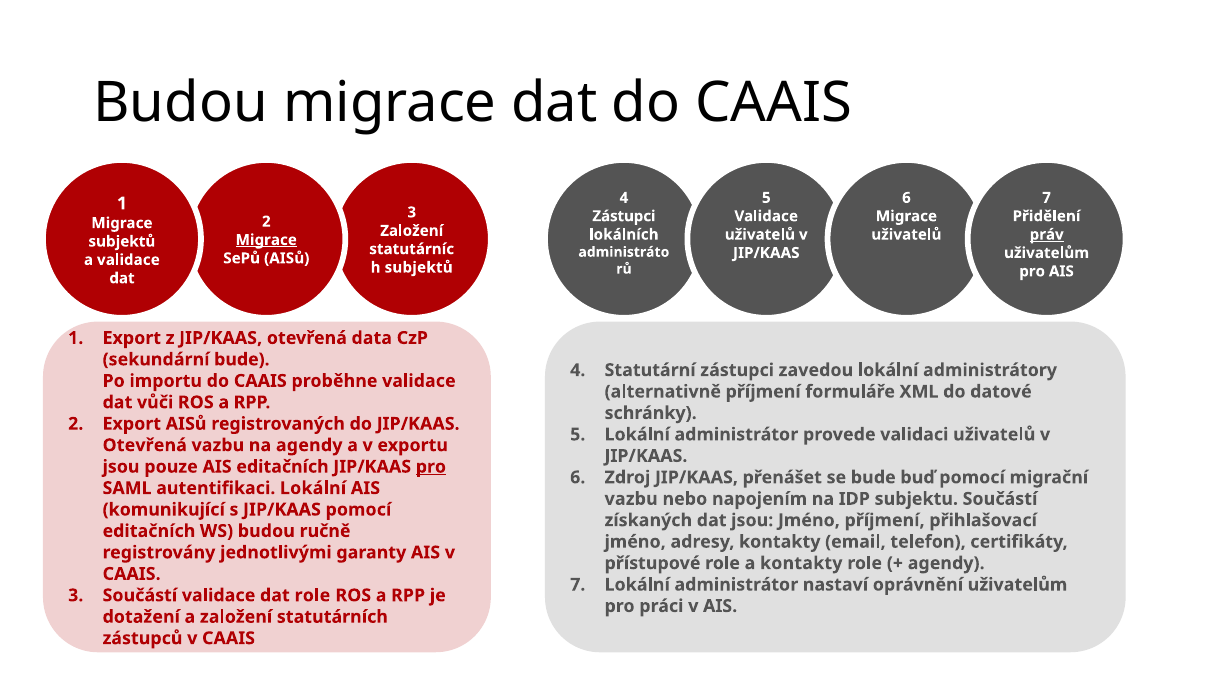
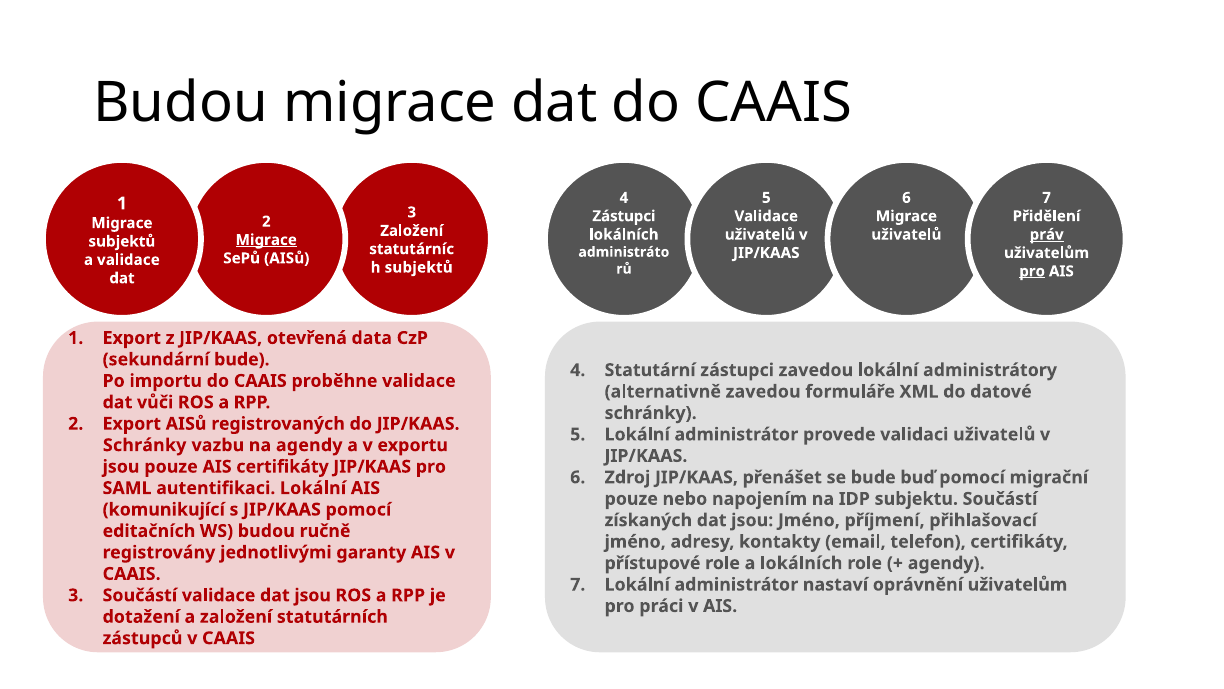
pro at (1032, 271) underline: none -> present
alternativně příjmení: příjmení -> zavedou
Otevřená at (145, 445): Otevřená -> Schránky
AIS editačních: editačních -> certifikáty
pro at (431, 466) underline: present -> none
vazbu at (631, 498): vazbu -> pouze
a kontakty: kontakty -> lokálních
validace dat role: role -> jsou
